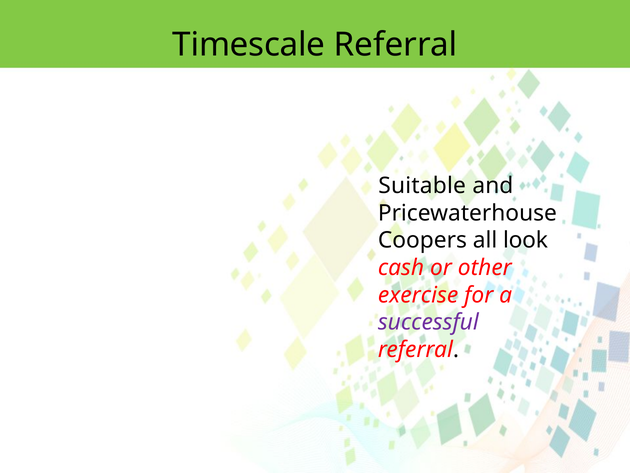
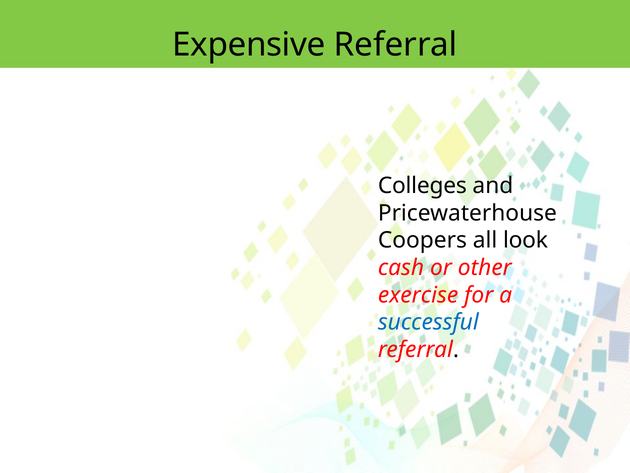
Timescale: Timescale -> Expensive
Suitable: Suitable -> Colleges
successful colour: purple -> blue
